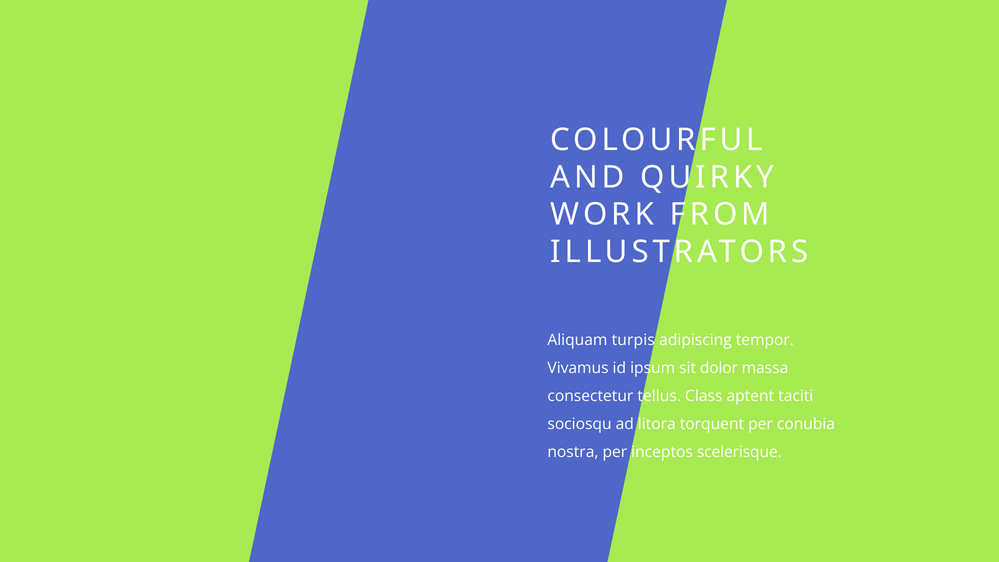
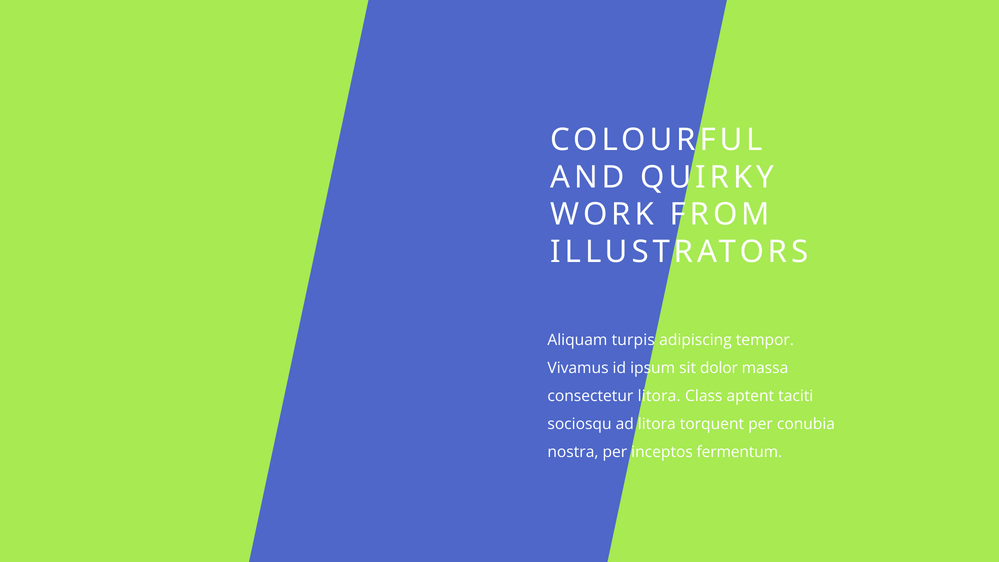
consectetur tellus: tellus -> litora
scelerisque: scelerisque -> fermentum
